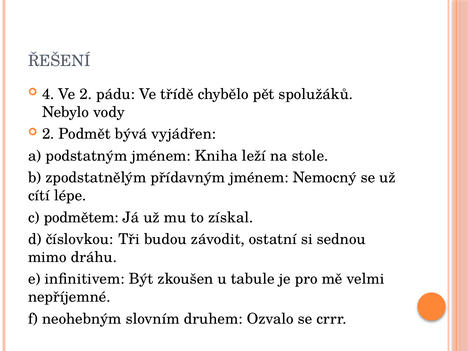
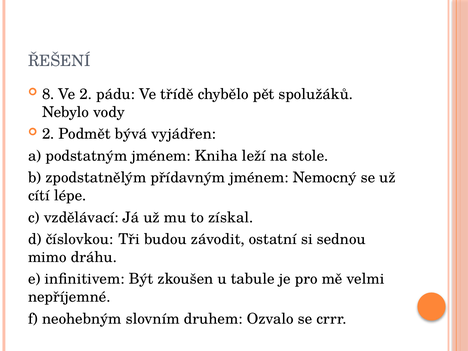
4: 4 -> 8
podmětem: podmětem -> vzdělávací
